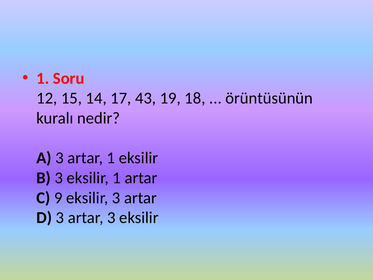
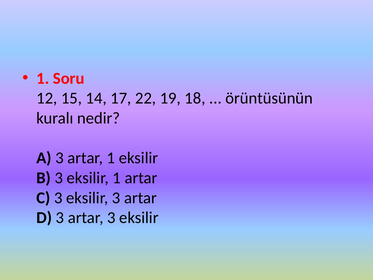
43: 43 -> 22
C 9: 9 -> 3
